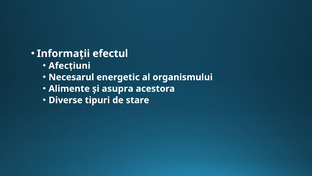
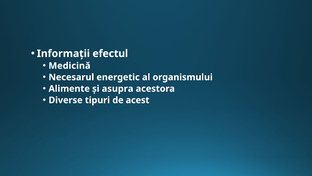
Afecțiuni: Afecțiuni -> Medicină
stare: stare -> acest
